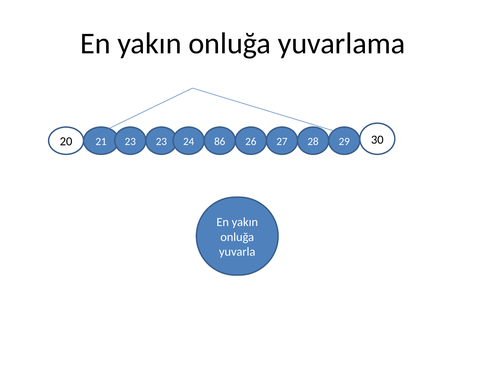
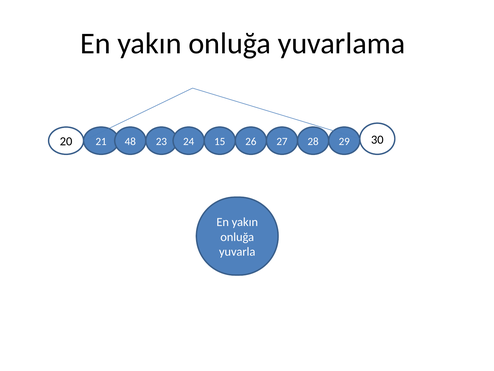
21 23: 23 -> 48
86: 86 -> 15
